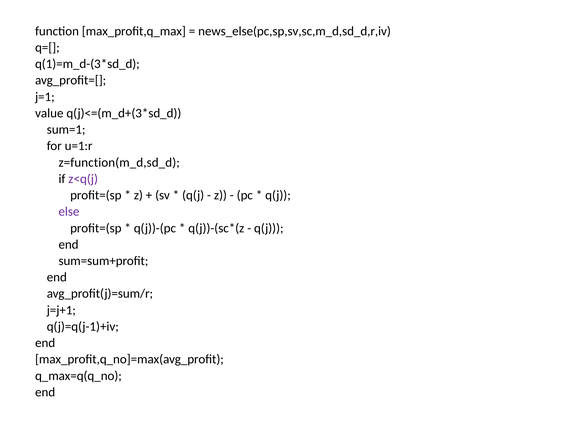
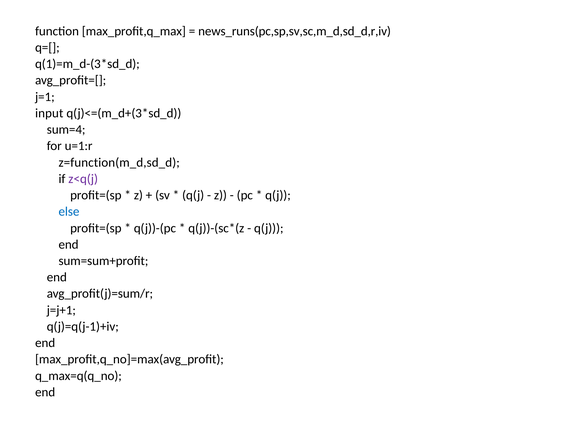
news_else(pc,sp,sv,sc,m_d,sd_d,r,iv: news_else(pc,sp,sv,sc,m_d,sd_d,r,iv -> news_runs(pc,sp,sv,sc,m_d,sd_d,r,iv
value: value -> input
sum=1: sum=1 -> sum=4
else colour: purple -> blue
